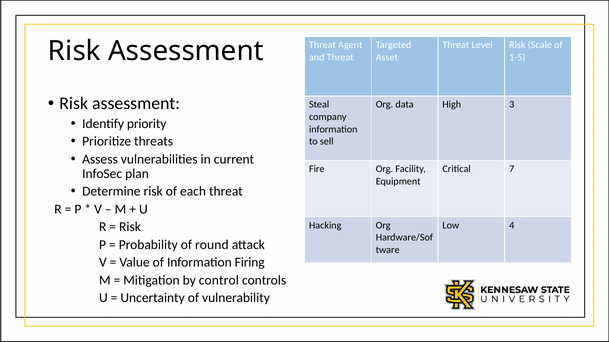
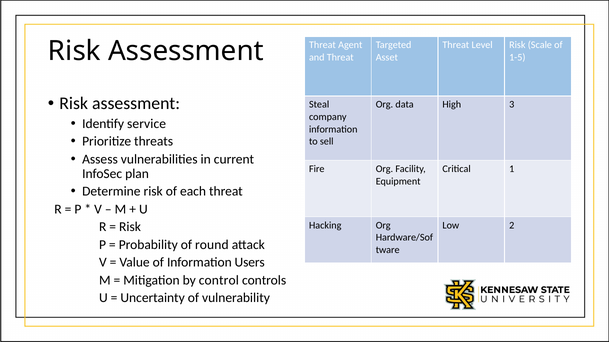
priority: priority -> service
7: 7 -> 1
4: 4 -> 2
Firing: Firing -> Users
